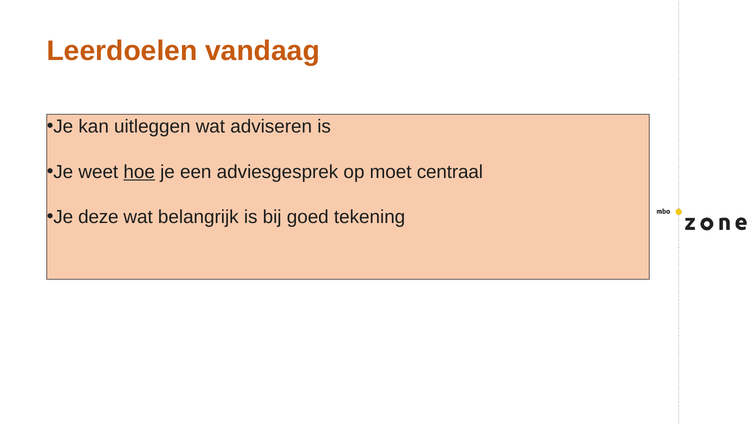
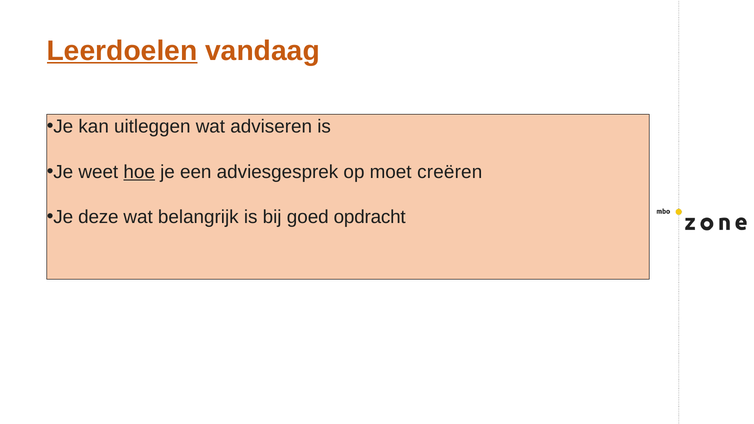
Leerdoelen underline: none -> present
centraal: centraal -> creëren
tekening: tekening -> opdracht
